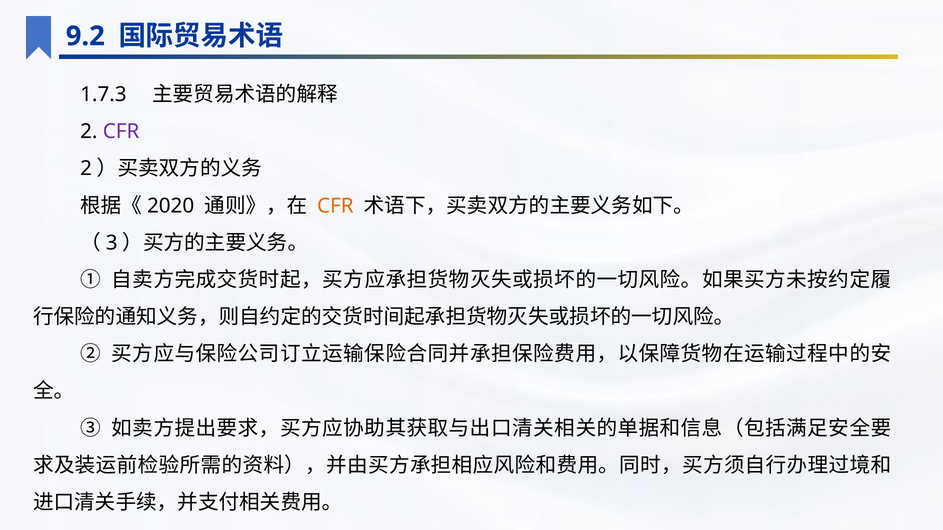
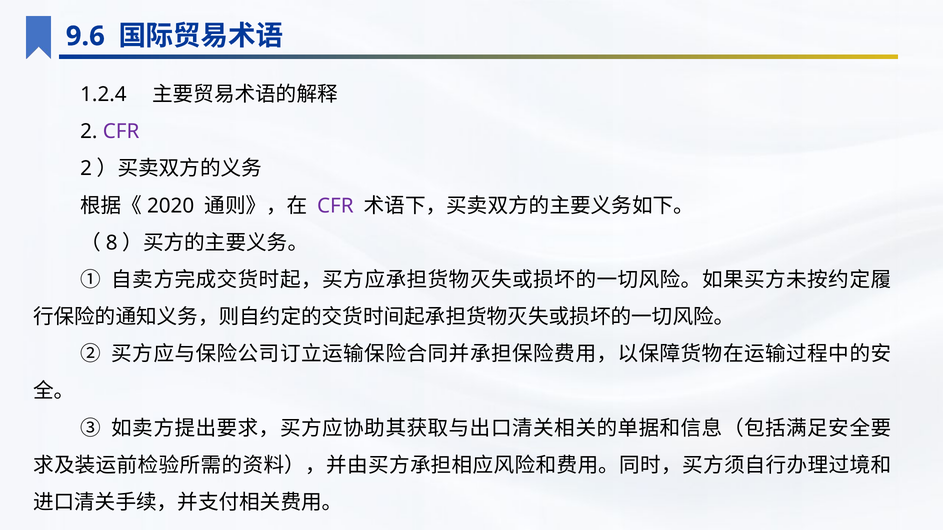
9.2: 9.2 -> 9.6
1.7.3: 1.7.3 -> 1.2.4
CFR at (335, 206) colour: orange -> purple
3: 3 -> 8
